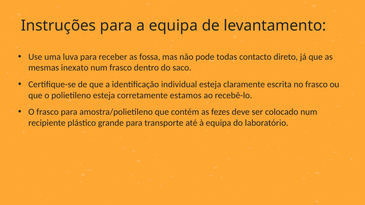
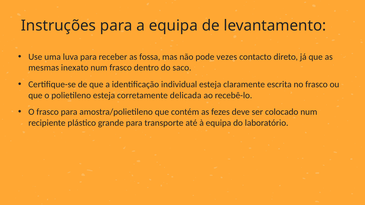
todas: todas -> vezes
estamos: estamos -> delicada
